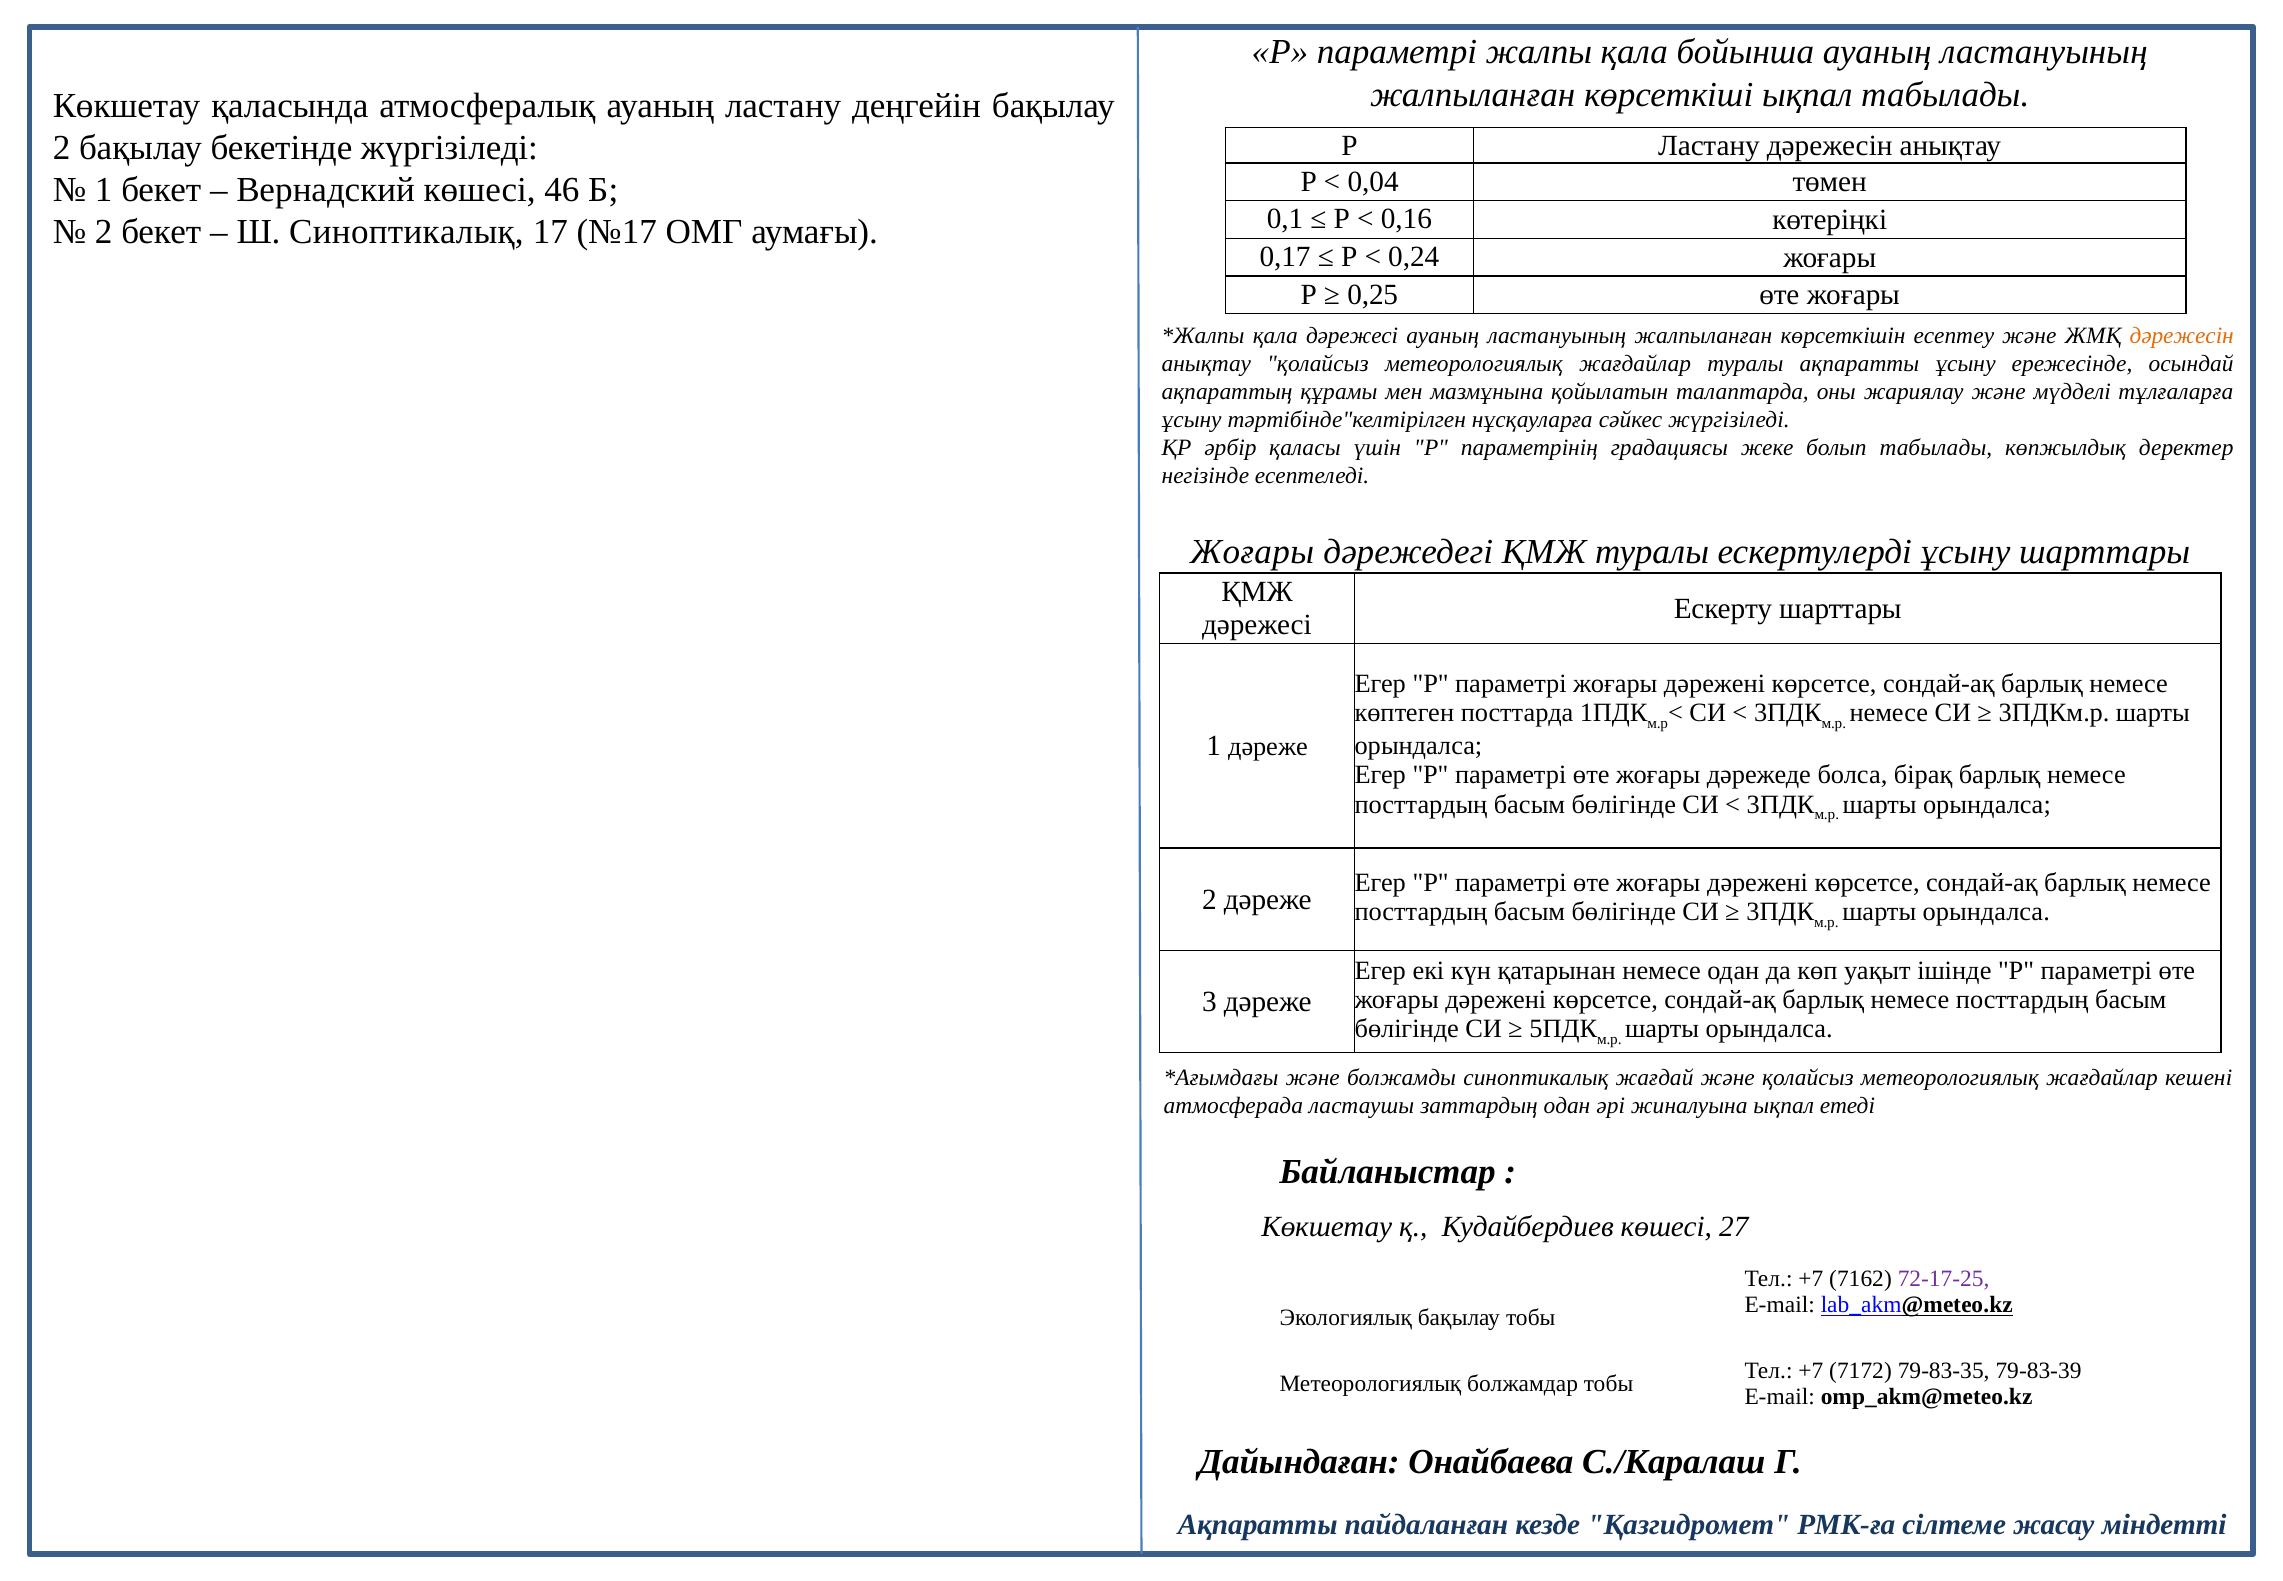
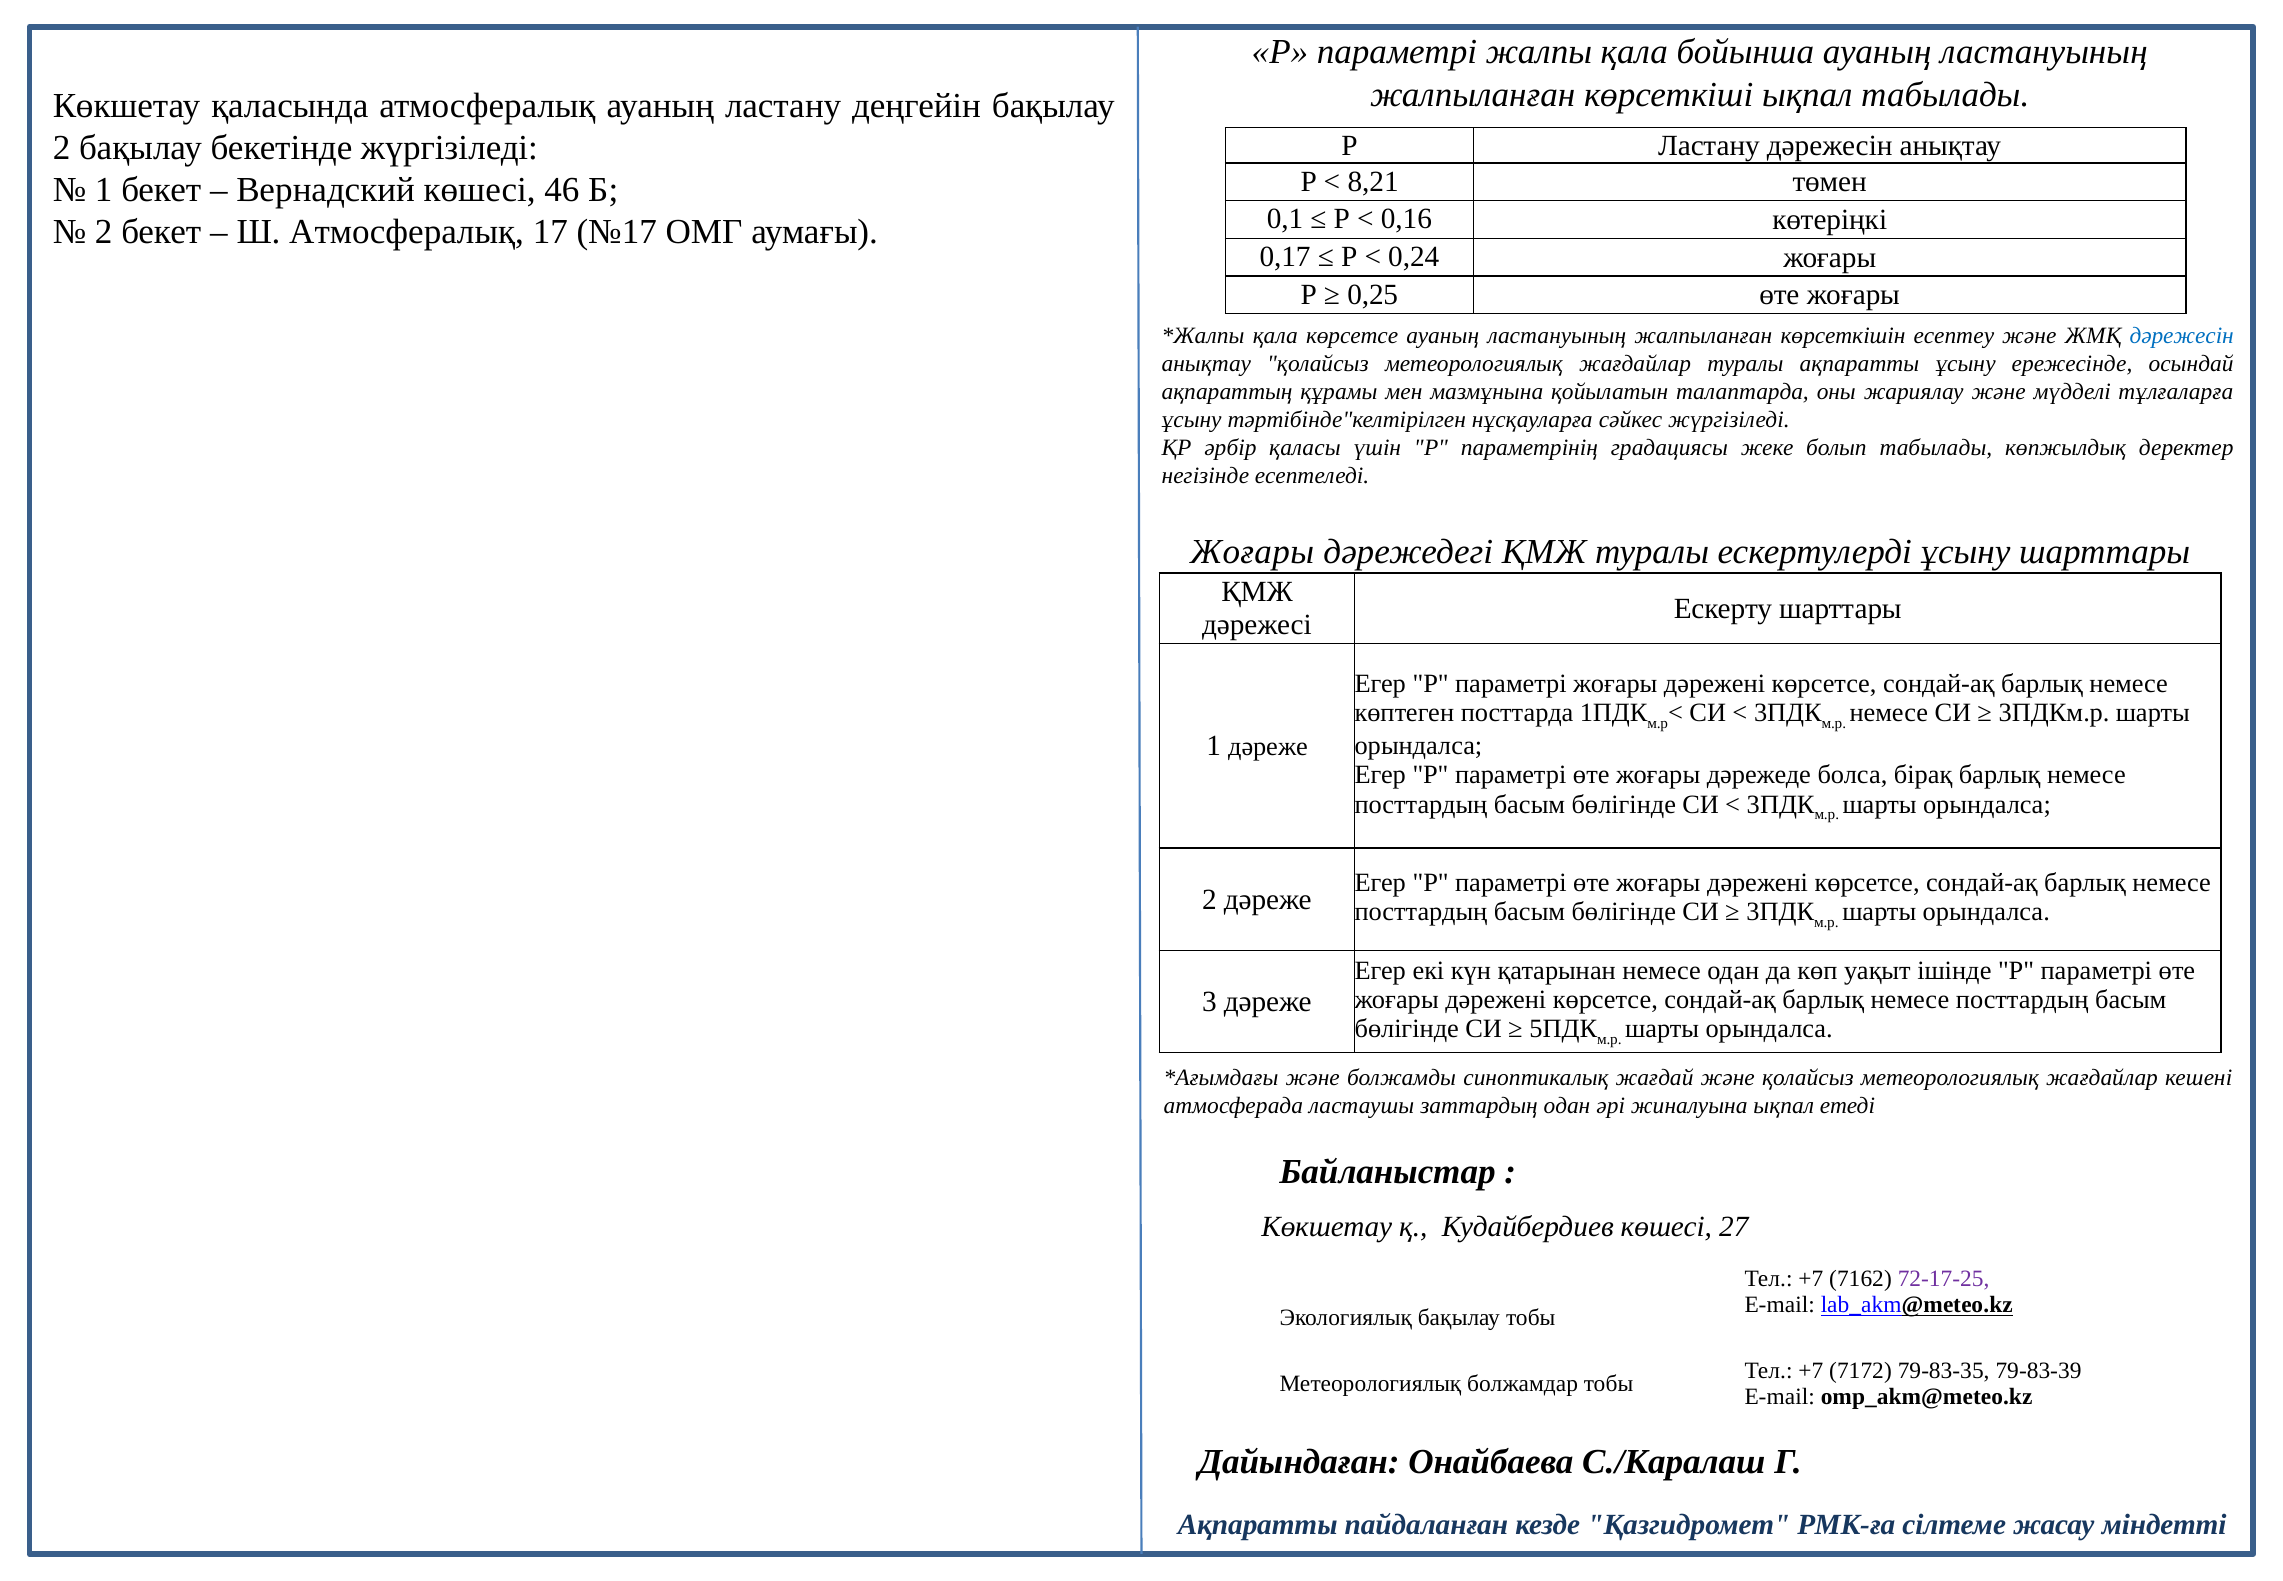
0,04: 0,04 -> 8,21
Ш Синоптикалық: Синоптикалық -> Атмосфералық
қала дәрежесі: дәрежесі -> көрсетсе
дәрежесін at (2182, 336) colour: orange -> blue
